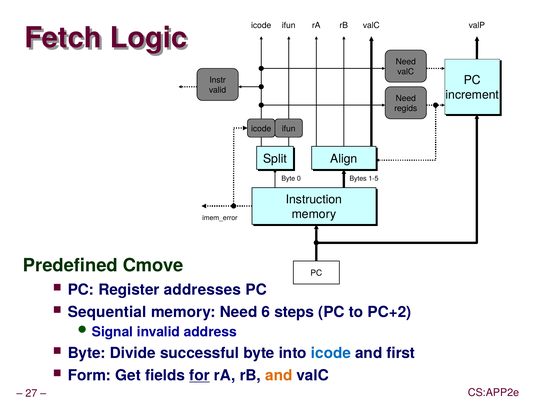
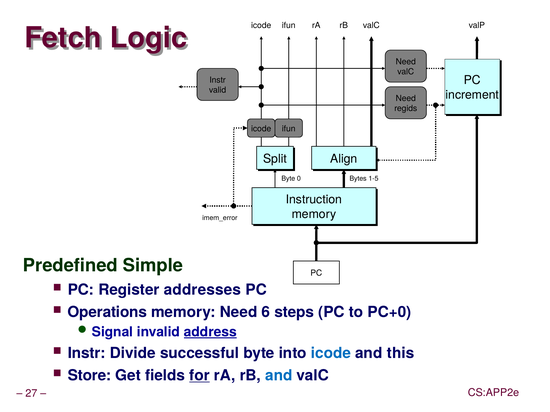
Cmove: Cmove -> Simple
Sequential: Sequential -> Operations
PC+2: PC+2 -> PC+0
address underline: none -> present
Byte at (87, 354): Byte -> Instr
first: first -> this
Form: Form -> Store
and at (279, 376) colour: orange -> blue
